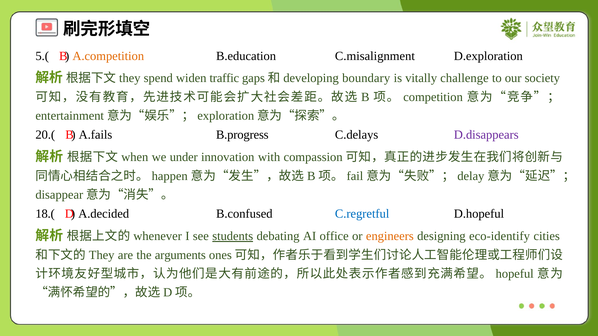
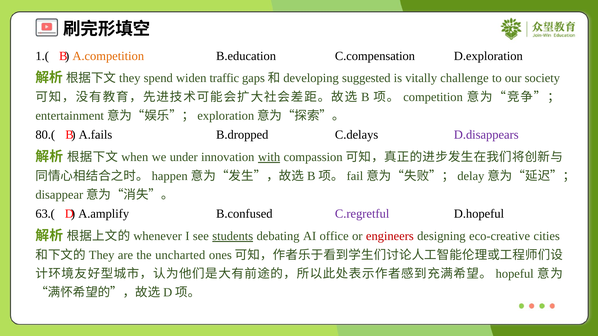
5.(: 5.( -> 1.(
C.misalignment: C.misalignment -> C.compensation
boundary: boundary -> suggested
20.(: 20.( -> 80.(
B.progress: B.progress -> B.dropped
with underline: none -> present
18.(: 18.( -> 63.(
A.decided: A.decided -> A.amplify
C.regretful colour: blue -> purple
engineers colour: orange -> red
eco-identify: eco-identify -> eco-creative
arguments: arguments -> uncharted
